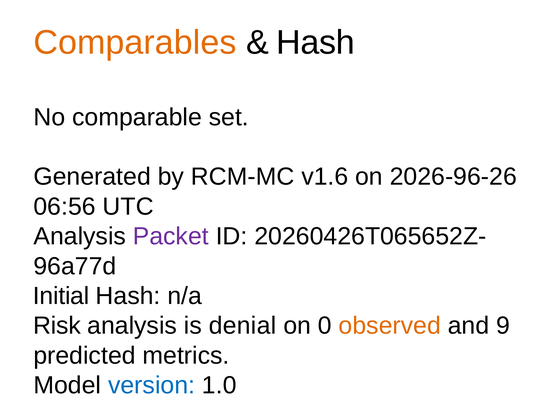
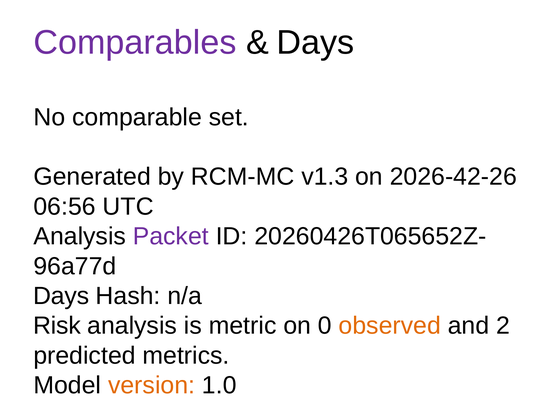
Comparables colour: orange -> purple
Hash at (316, 42): Hash -> Days
v1.6: v1.6 -> v1.3
2026-96-26: 2026-96-26 -> 2026-42-26
Initial at (61, 296): Initial -> Days
denial: denial -> metric
9: 9 -> 2
version colour: blue -> orange
